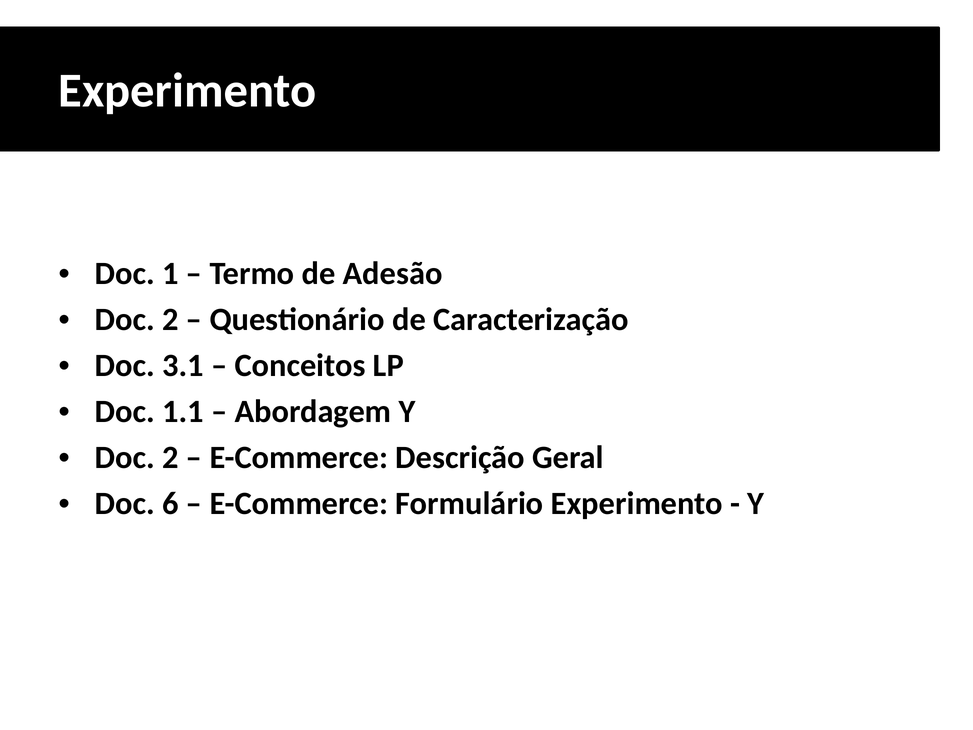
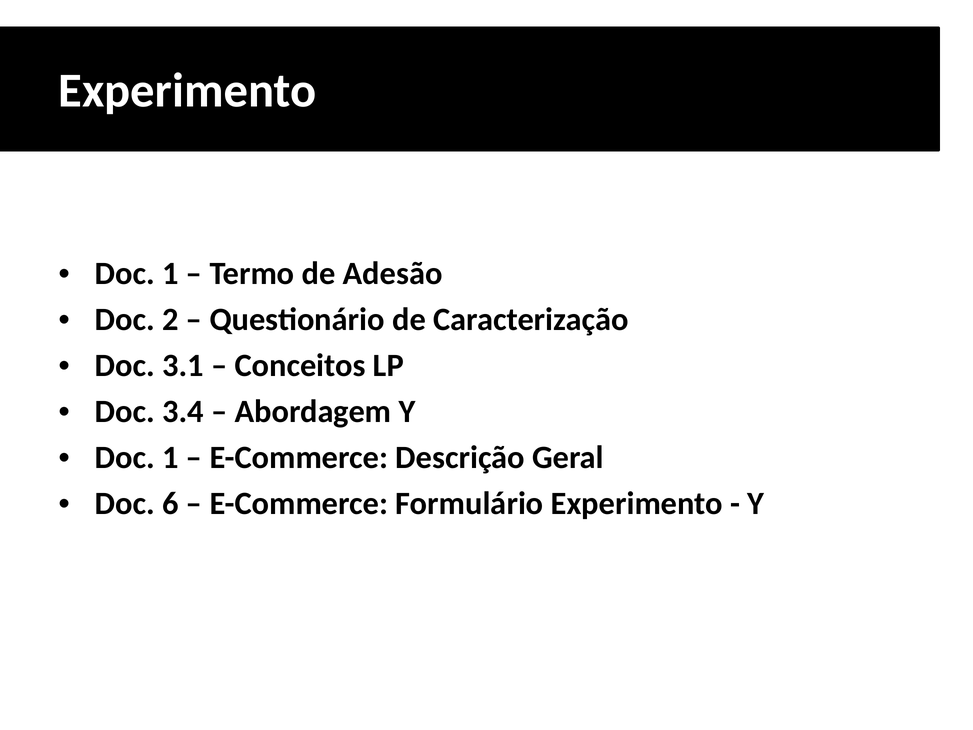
1.1: 1.1 -> 3.4
2 at (170, 457): 2 -> 1
